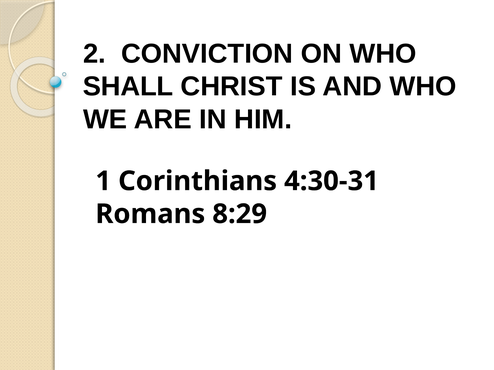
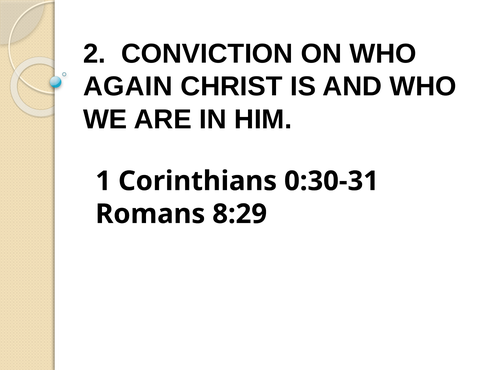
SHALL: SHALL -> AGAIN
4:30-31: 4:30-31 -> 0:30-31
